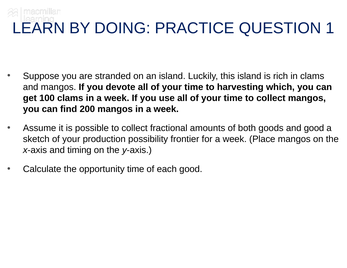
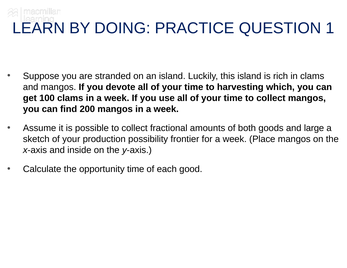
and good: good -> large
timing: timing -> inside
